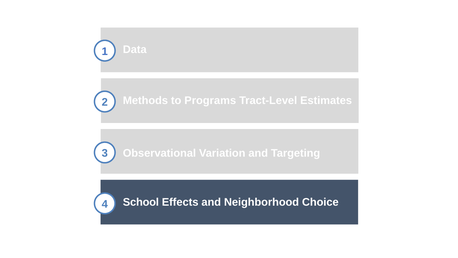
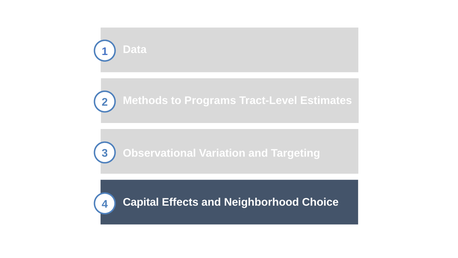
School: School -> Capital
